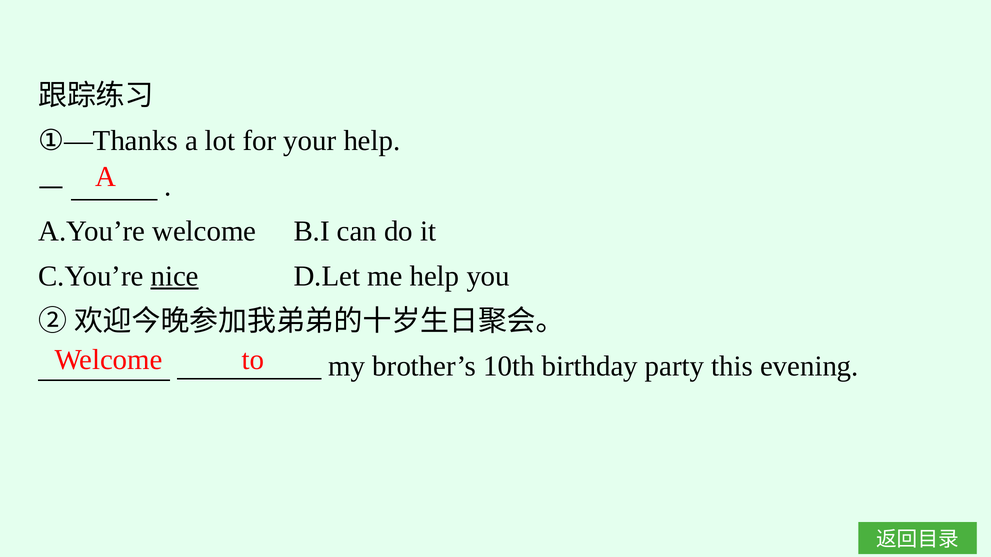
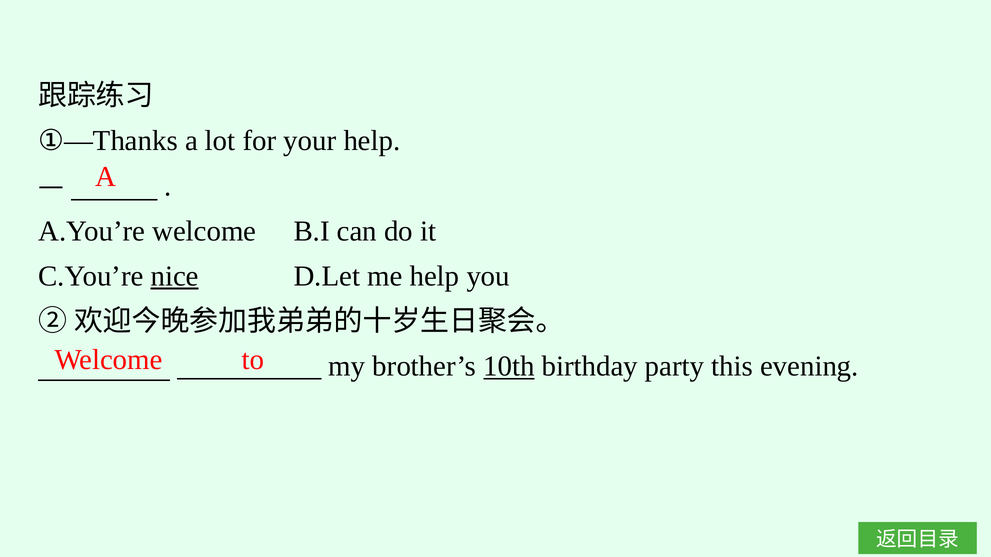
10th underline: none -> present
